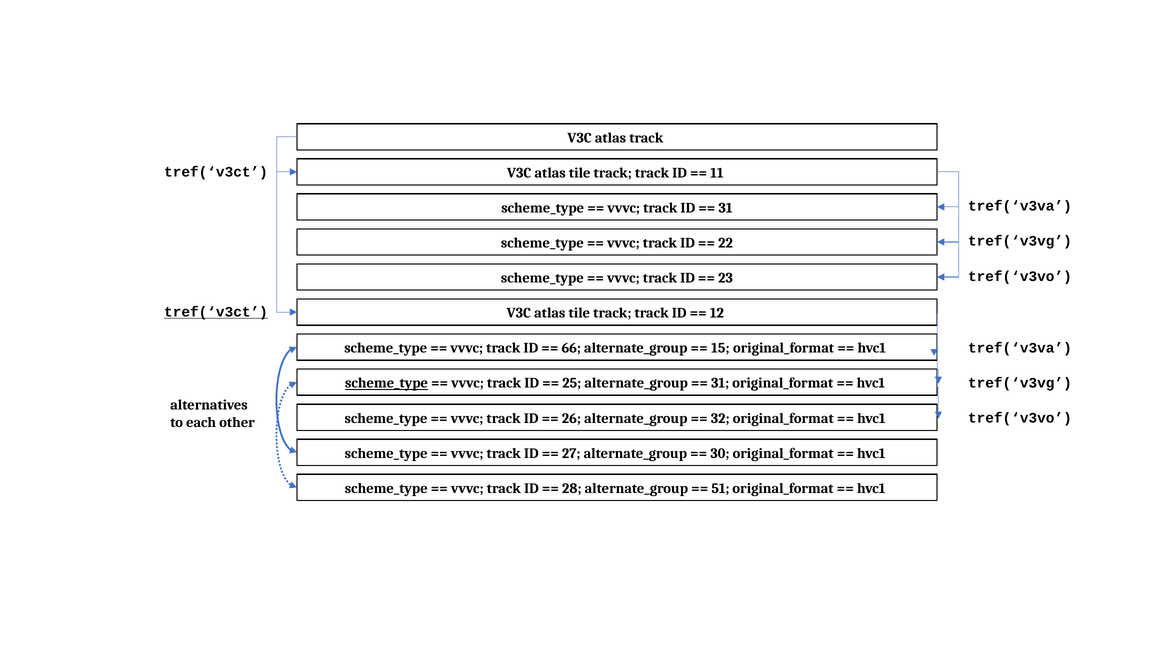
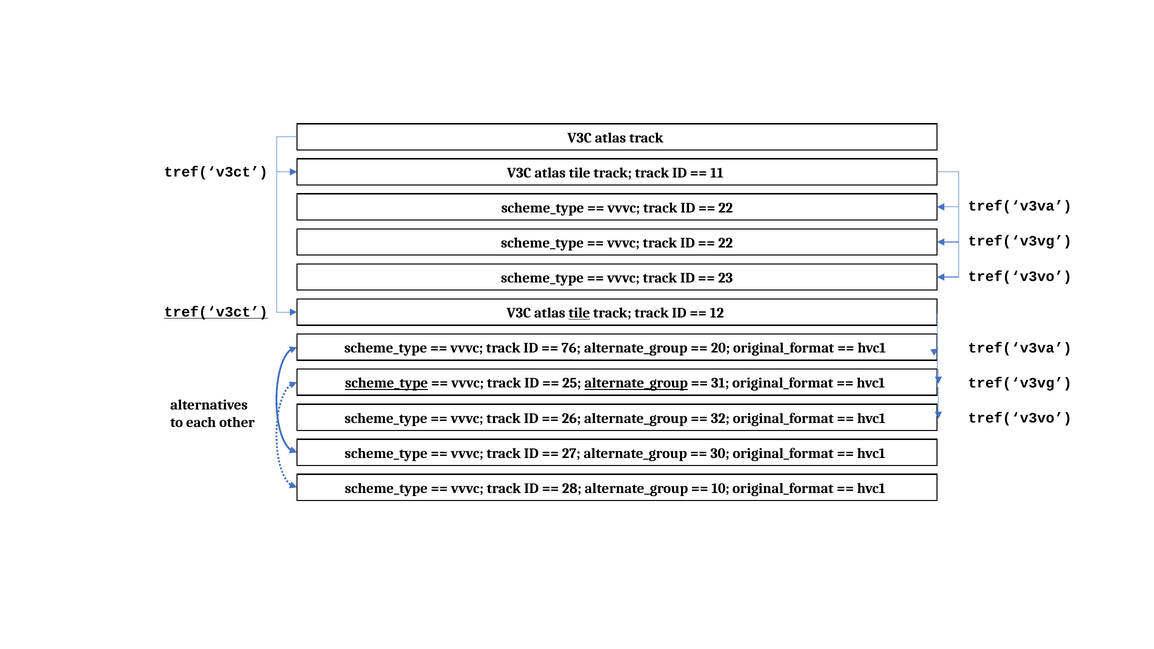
31 at (726, 208): 31 -> 22
tile at (579, 313) underline: none -> present
66: 66 -> 76
15: 15 -> 20
alternate_group at (636, 383) underline: none -> present
51: 51 -> 10
